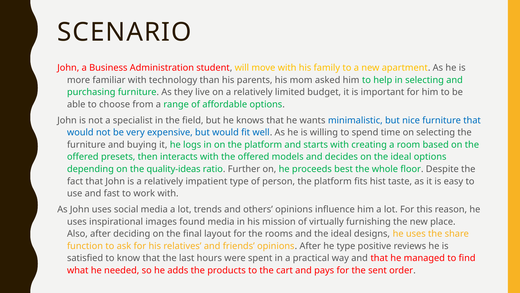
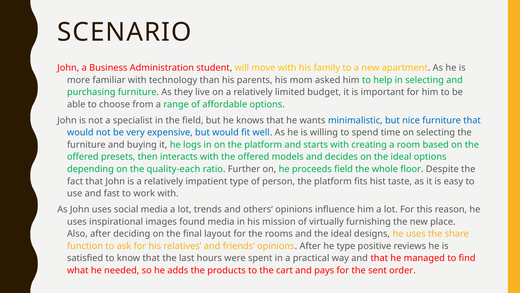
quality-ideas: quality-ideas -> quality-each
proceeds best: best -> field
